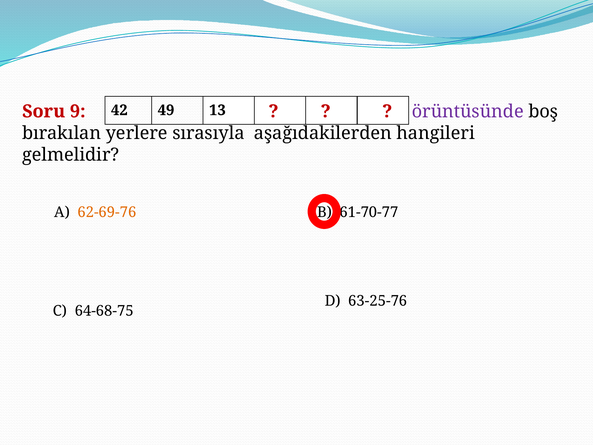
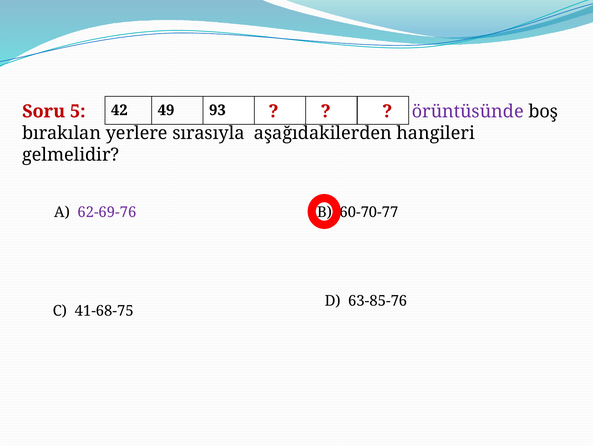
13: 13 -> 93
9: 9 -> 5
62-69-76 colour: orange -> purple
61-70-77: 61-70-77 -> 60-70-77
63-25-76: 63-25-76 -> 63-85-76
64-68-75: 64-68-75 -> 41-68-75
